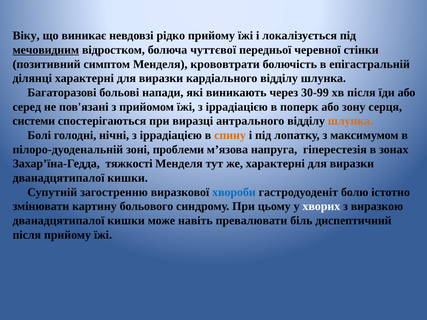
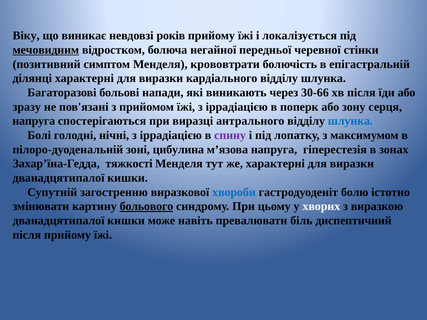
рiдко: рiдко -> рокiв
чуттєвої: чуттєвої -> негайної
30-99: 30-99 -> 30-66
серед: серед -> зразу
системи at (34, 121): системи -> напруга
шлунка at (350, 121) colour: orange -> blue
спину colour: orange -> purple
проблеми: проблеми -> цибулина
больового underline: none -> present
